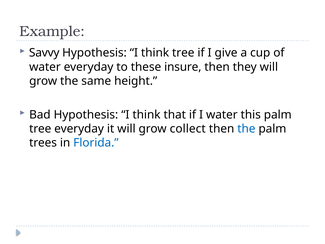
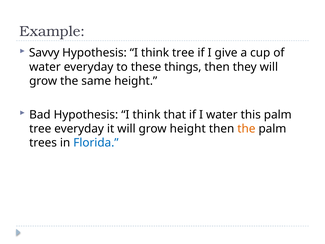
insure: insure -> things
grow collect: collect -> height
the at (246, 129) colour: blue -> orange
